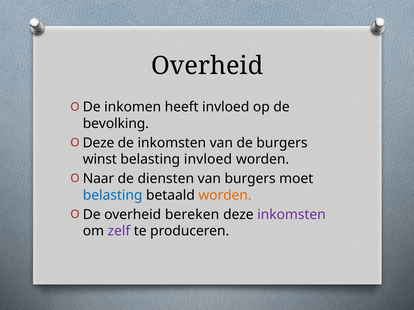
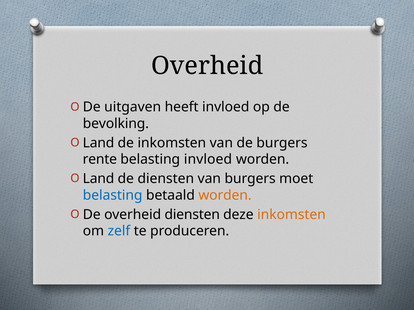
inkomen: inkomen -> uitgaven
Deze at (98, 143): Deze -> Land
winst: winst -> rente
Naar at (98, 179): Naar -> Land
overheid bereken: bereken -> diensten
inkomsten at (291, 215) colour: purple -> orange
zelf colour: purple -> blue
